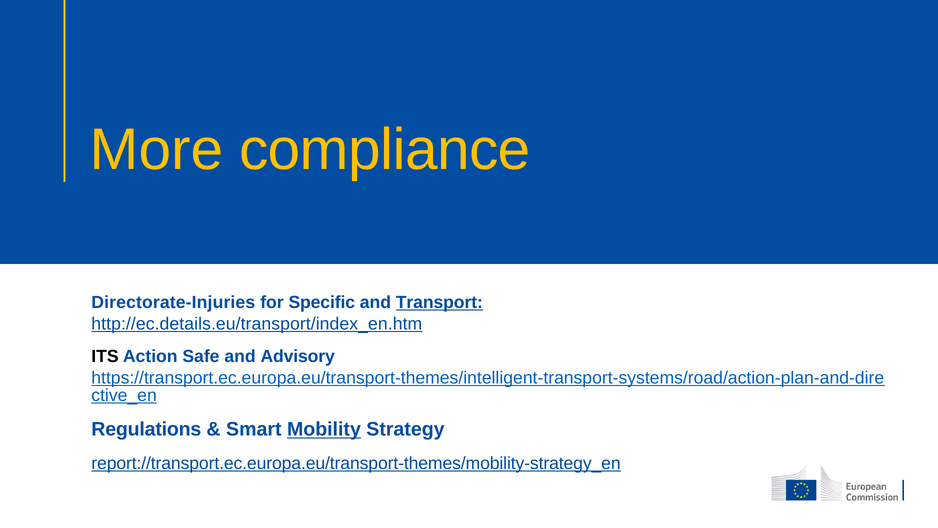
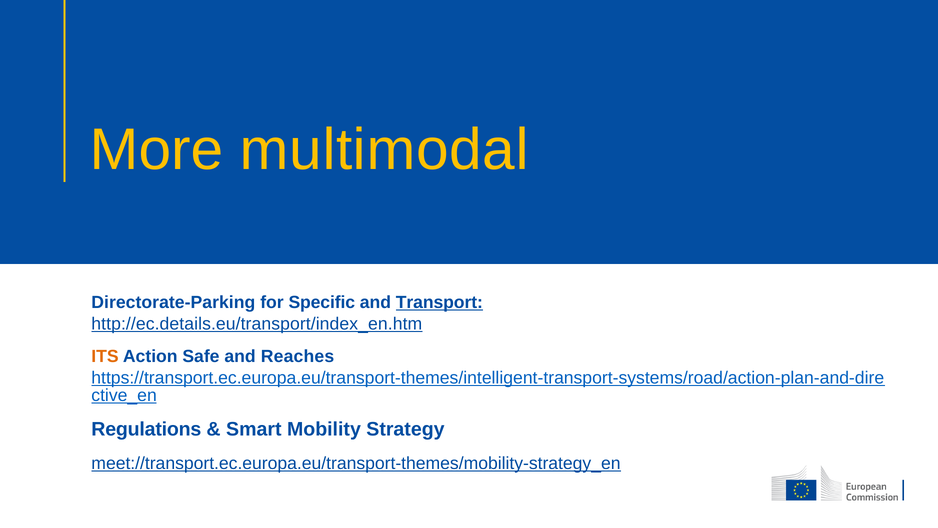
compliance: compliance -> multimodal
Directorate-Injuries: Directorate-Injuries -> Directorate-Parking
ITS colour: black -> orange
Advisory: Advisory -> Reaches
Mobility underline: present -> none
report://transport.ec.europa.eu/transport-themes/mobility-strategy_en: report://transport.ec.europa.eu/transport-themes/mobility-strategy_en -> meet://transport.ec.europa.eu/transport-themes/mobility-strategy_en
